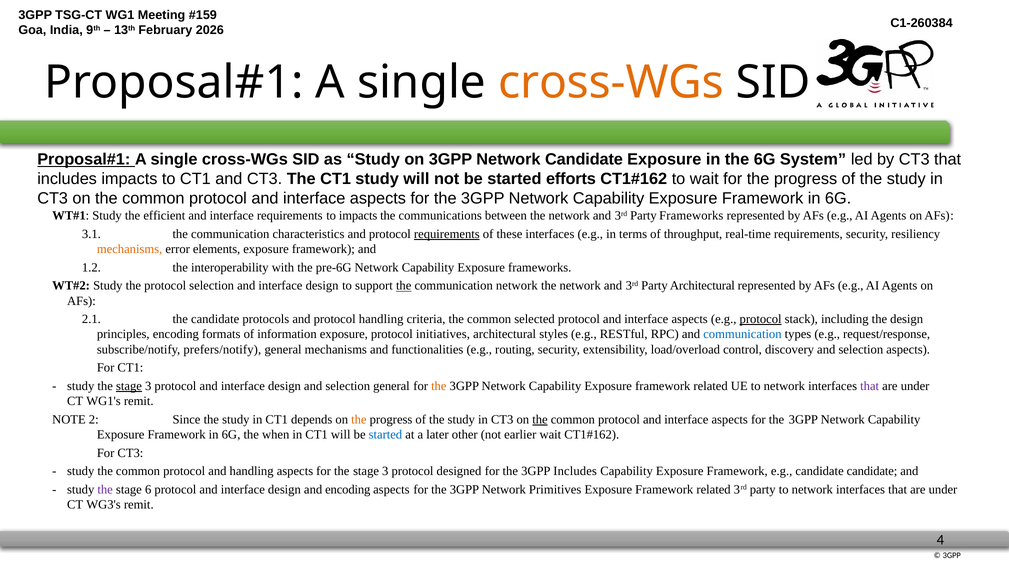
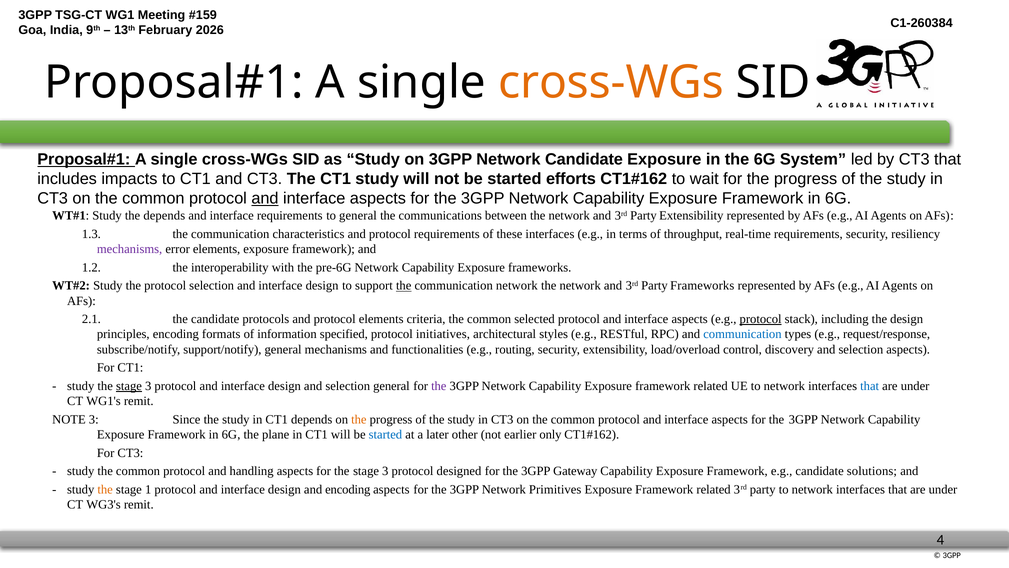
and at (265, 198) underline: none -> present
the efficient: efficient -> depends
to impacts: impacts -> general
Party Frameworks: Frameworks -> Extensibility
3.1: 3.1 -> 1.3
requirements at (447, 234) underline: present -> none
mechanisms at (130, 249) colour: orange -> purple
Party Architectural: Architectural -> Frameworks
protocol handling: handling -> elements
information exposure: exposure -> specified
prefers/notify: prefers/notify -> support/notify
the at (439, 386) colour: orange -> purple
that at (870, 386) colour: purple -> blue
NOTE 2: 2 -> 3
the at (540, 419) underline: present -> none
when: when -> plane
earlier wait: wait -> only
3GPP Includes: Includes -> Gateway
candidate candidate: candidate -> solutions
the at (105, 489) colour: purple -> orange
6: 6 -> 1
